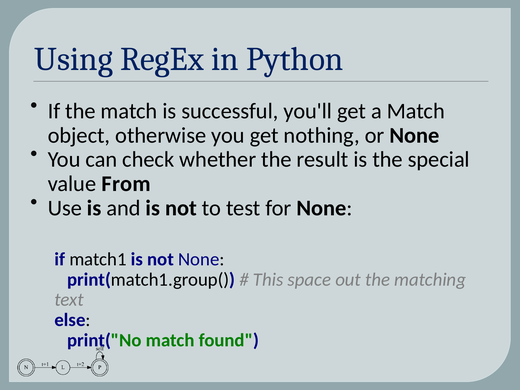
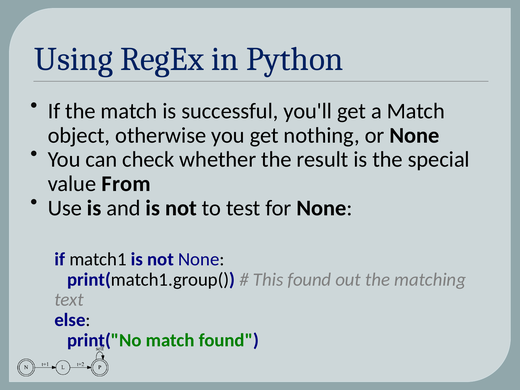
This space: space -> found
